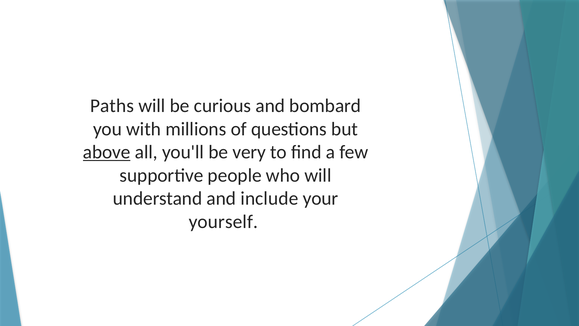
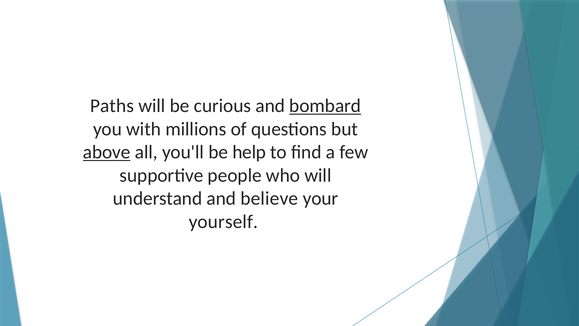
bombard underline: none -> present
very: very -> help
include: include -> believe
